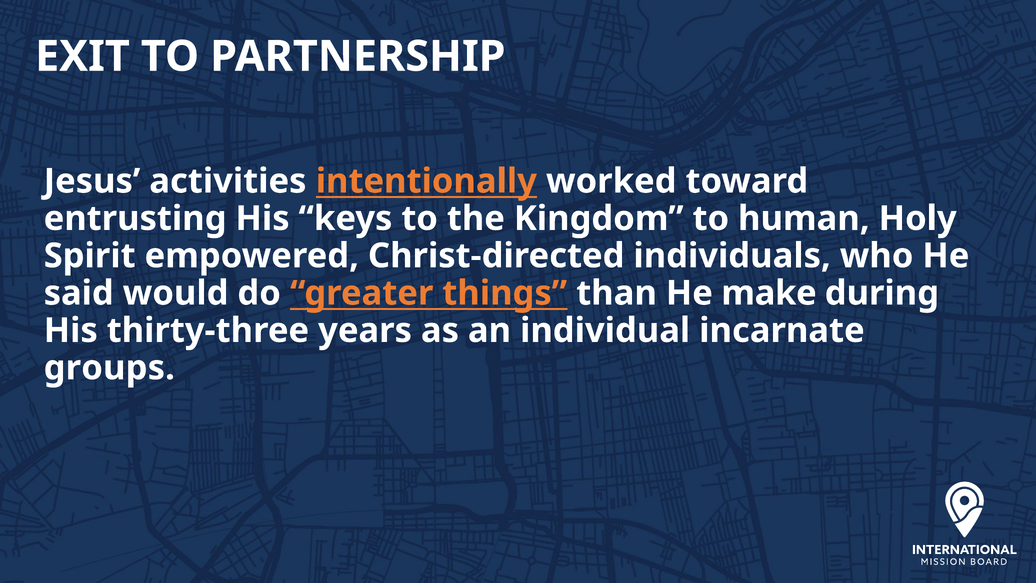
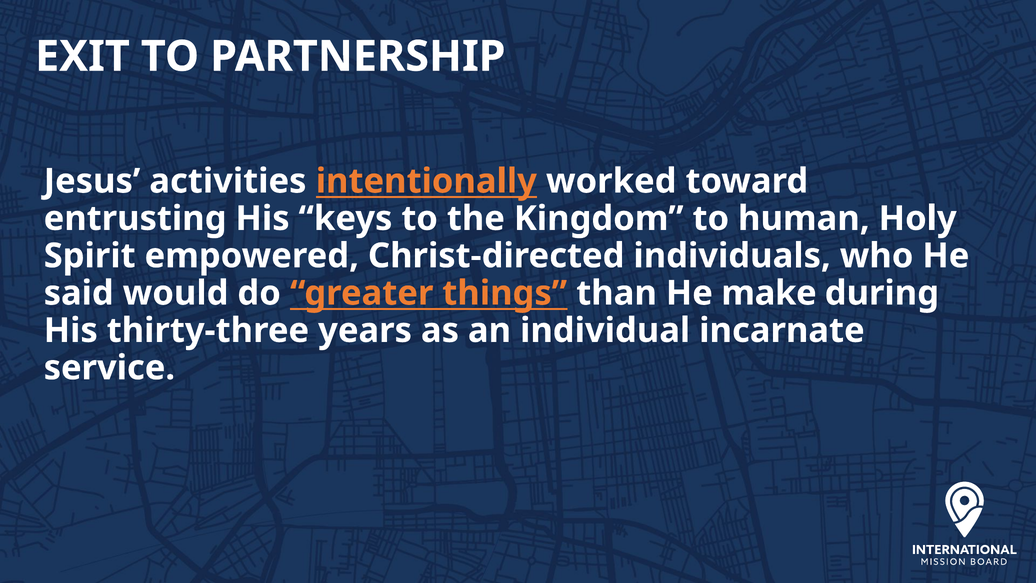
groups: groups -> service
